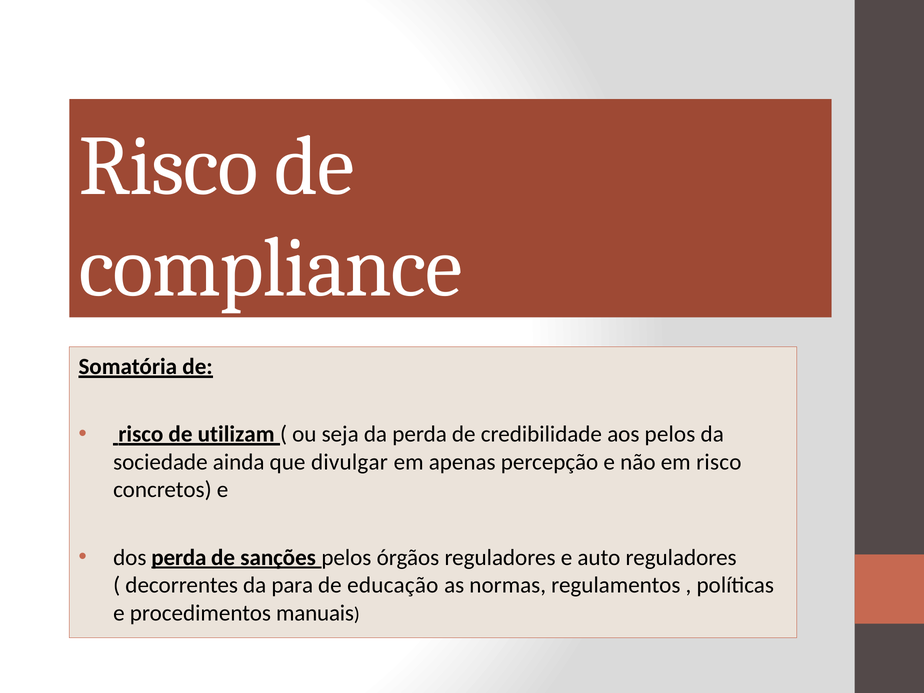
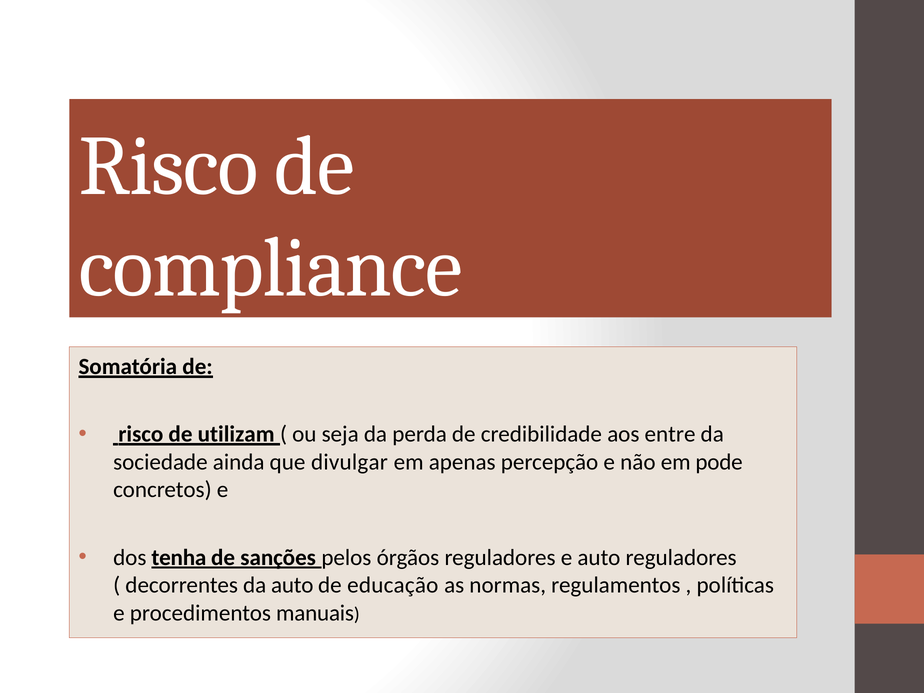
aos pelos: pelos -> entre
em risco: risco -> pode
dos perda: perda -> tenha
da para: para -> auto
